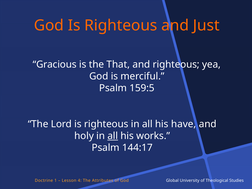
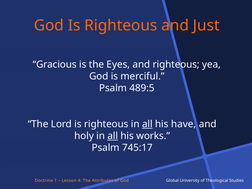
That: That -> Eyes
159:5: 159:5 -> 489:5
all at (147, 124) underline: none -> present
144:17: 144:17 -> 745:17
